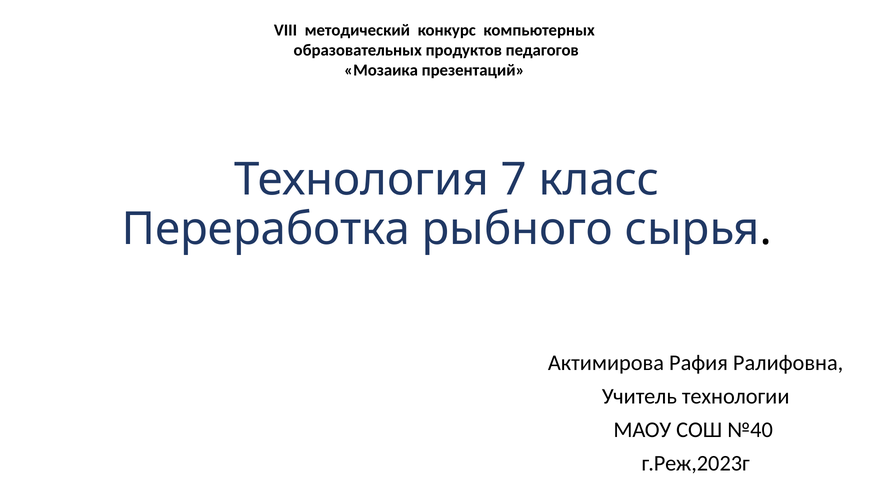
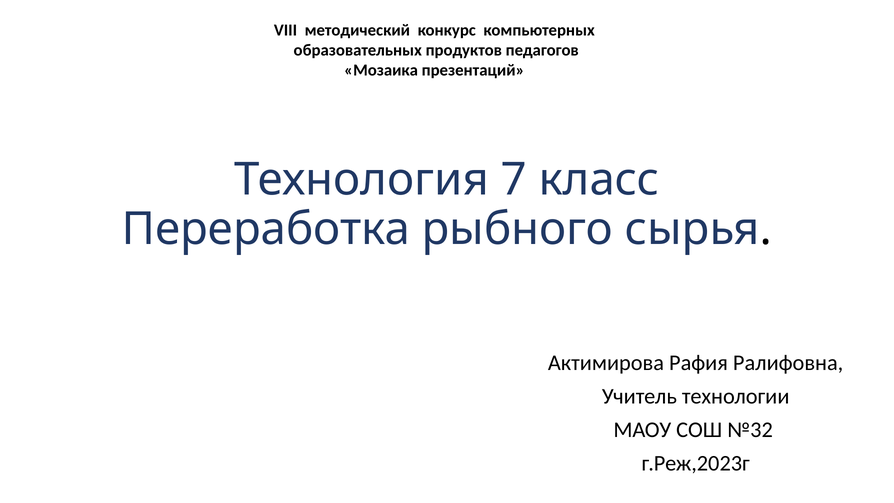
№40: №40 -> №32
